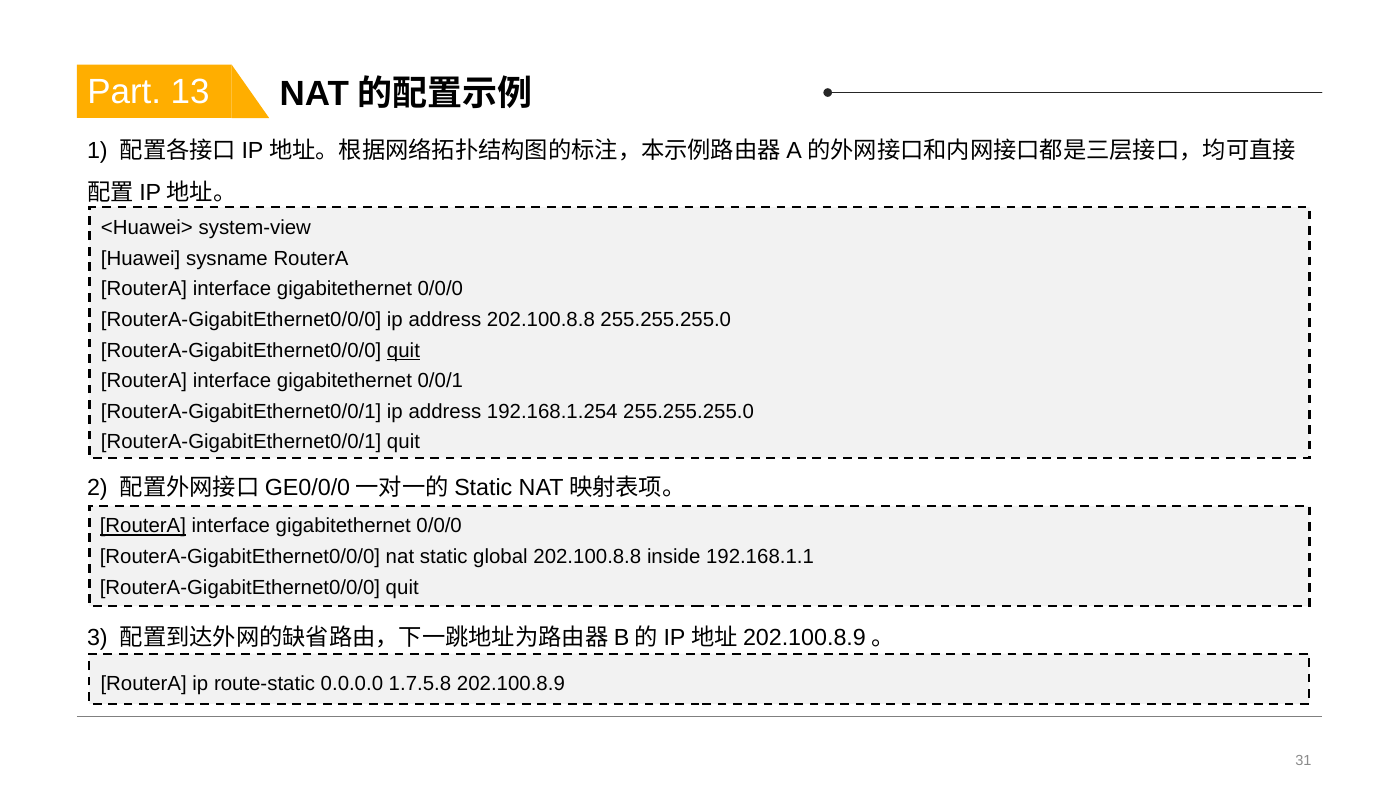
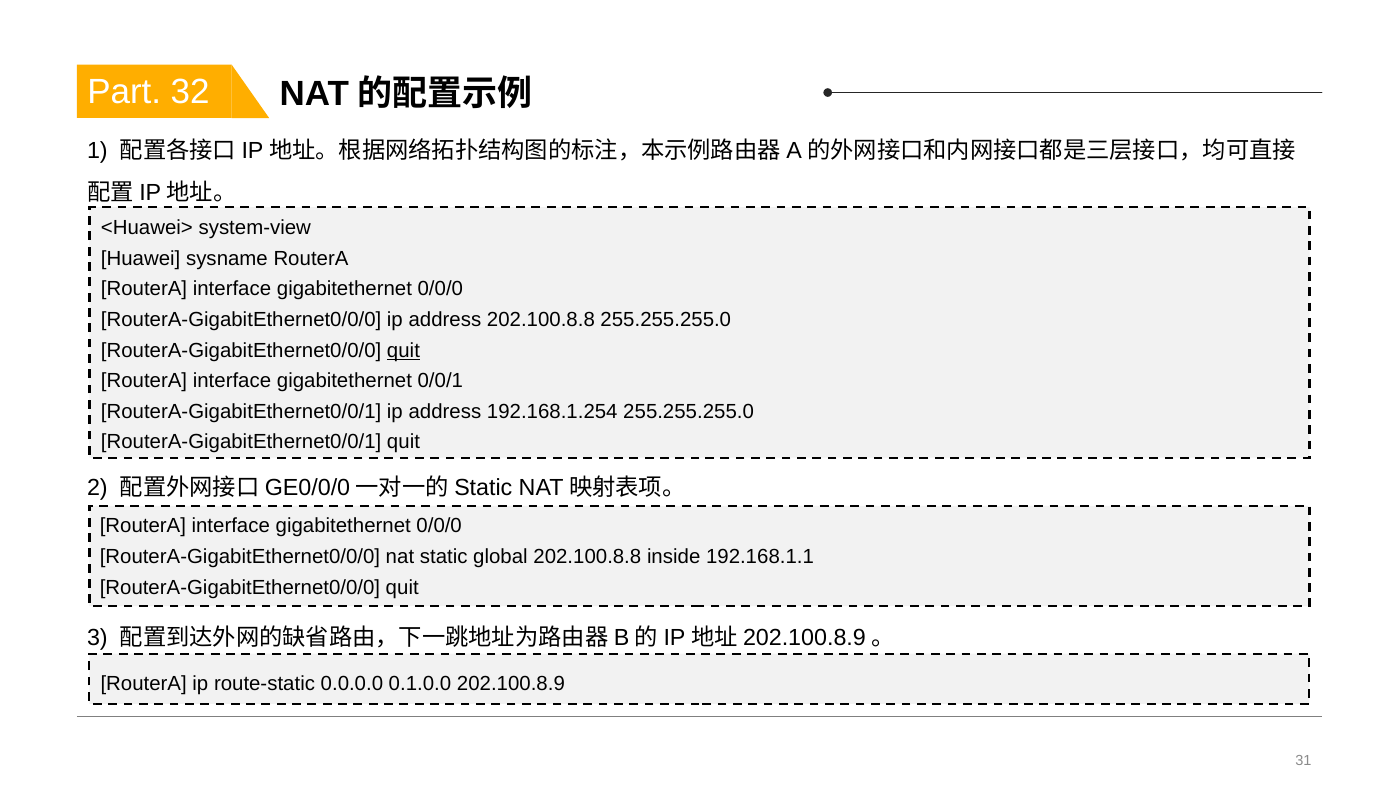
13: 13 -> 32
RouterA at (143, 526) underline: present -> none
1.7.5.8: 1.7.5.8 -> 0.1.0.0
